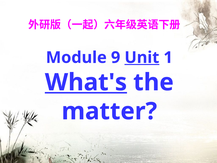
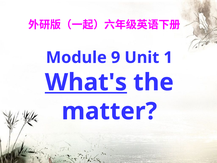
Unit underline: present -> none
